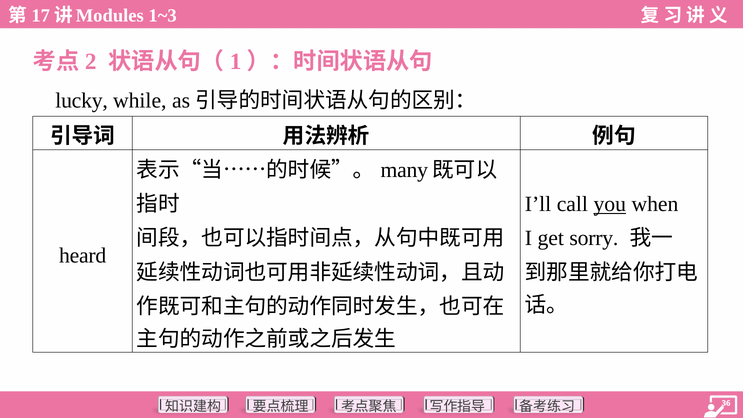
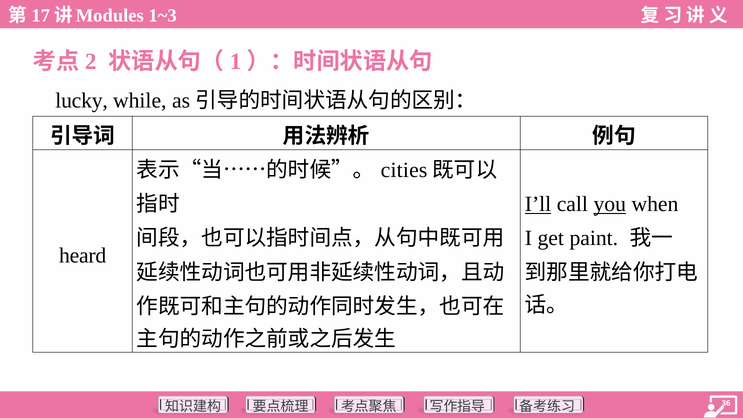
many: many -> cities
I’ll underline: none -> present
sorry: sorry -> paint
